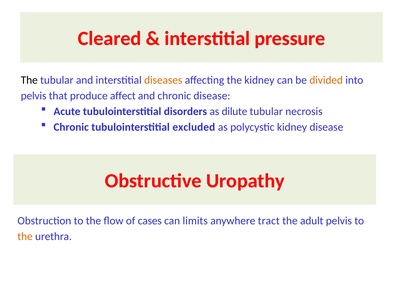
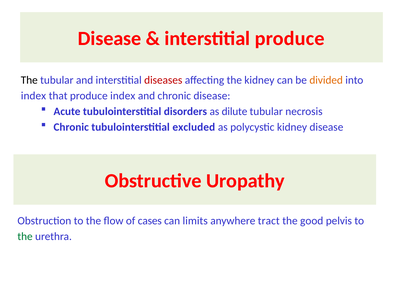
Cleared at (110, 39): Cleared -> Disease
interstitial pressure: pressure -> produce
diseases colour: orange -> red
pelvis at (34, 96): pelvis -> index
produce affect: affect -> index
adult: adult -> good
the at (25, 237) colour: orange -> green
